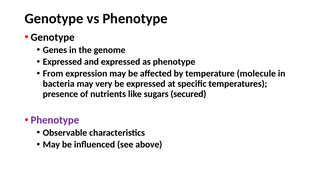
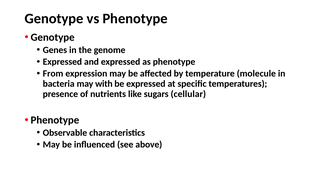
very: very -> with
secured: secured -> cellular
Phenotype at (55, 120) colour: purple -> black
